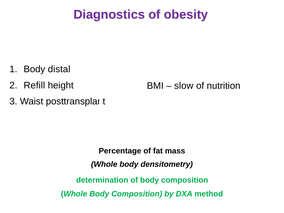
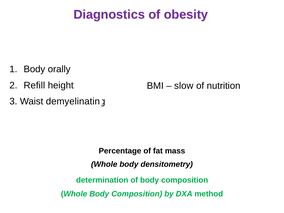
distal: distal -> orally
posttransplant: posttransplant -> demyelinating
